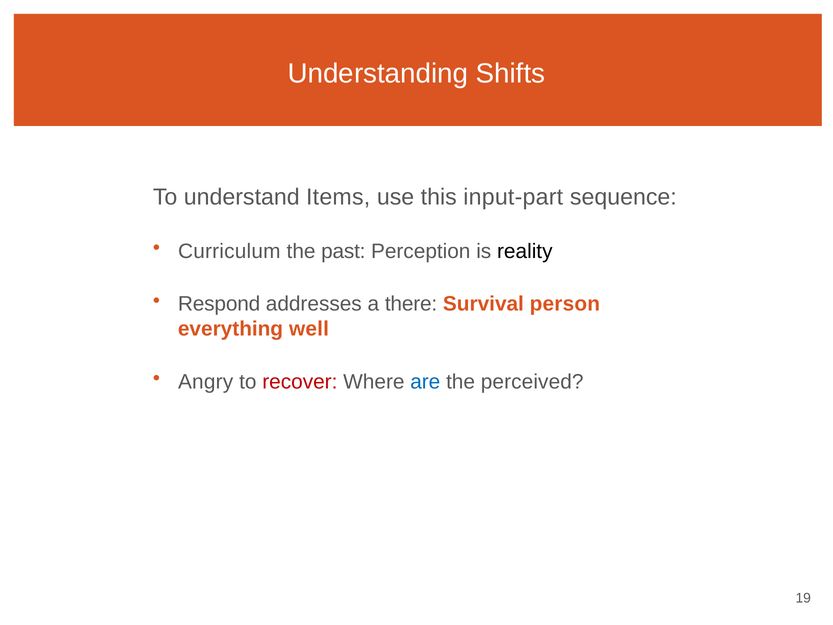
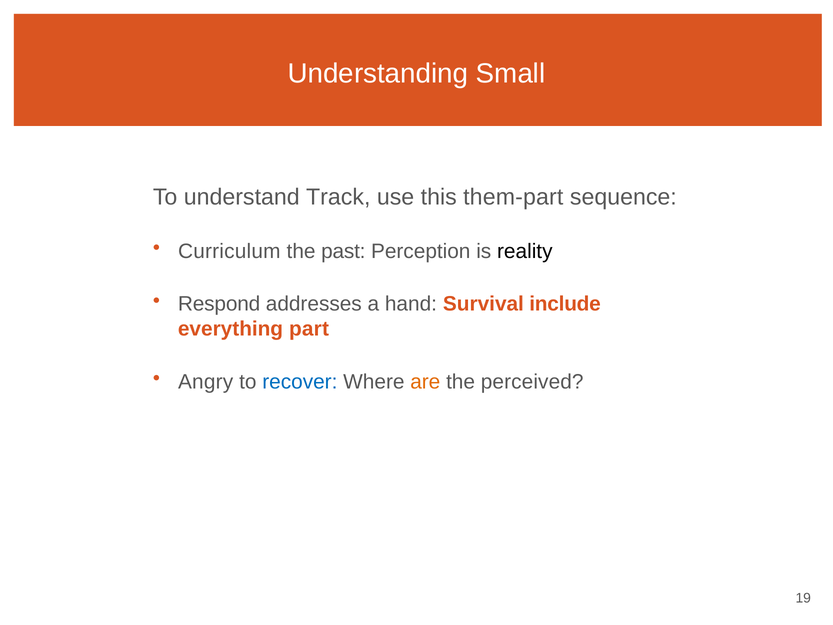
Shifts: Shifts -> Small
Items: Items -> Track
input-part: input-part -> them-part
there: there -> hand
person: person -> include
well: well -> part
recover colour: red -> blue
are colour: blue -> orange
